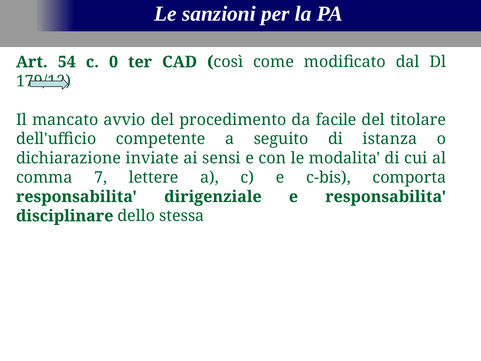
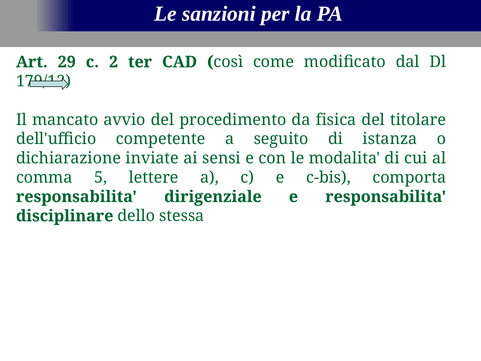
54: 54 -> 29
0: 0 -> 2
facile: facile -> fisica
7: 7 -> 5
